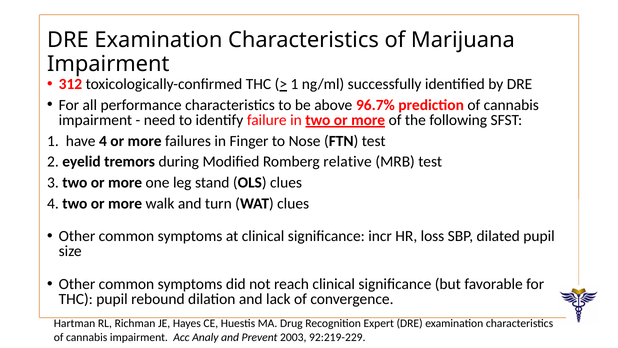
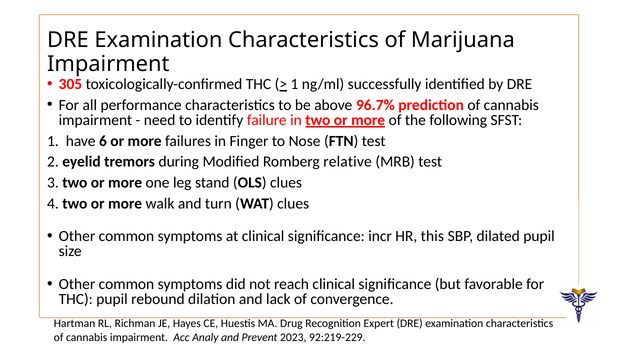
312: 312 -> 305
have 4: 4 -> 6
loss: loss -> this
2003: 2003 -> 2023
